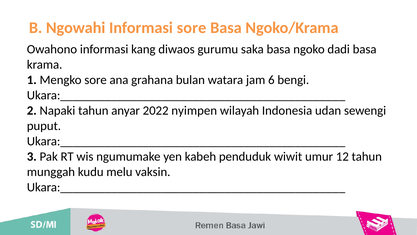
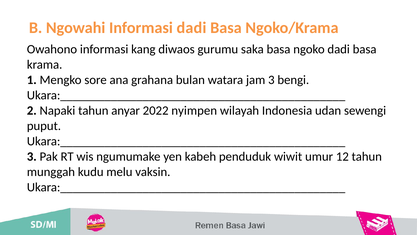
Informasi sore: sore -> dadi
jam 6: 6 -> 3
